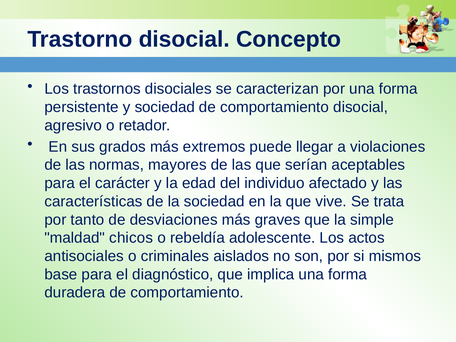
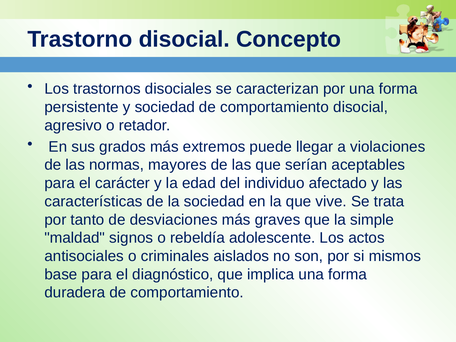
chicos: chicos -> signos
